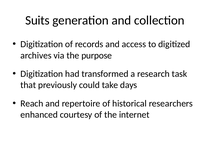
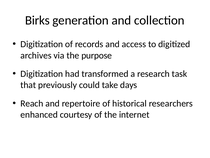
Suits: Suits -> Birks
